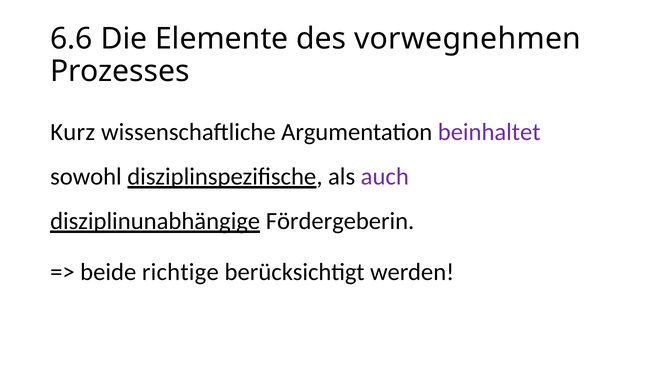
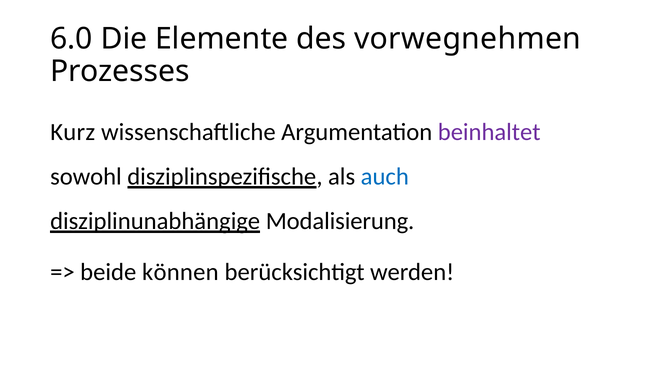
6.6: 6.6 -> 6.0
auch colour: purple -> blue
Fördergeberin: Fördergeberin -> Modalisierung
richtige: richtige -> können
